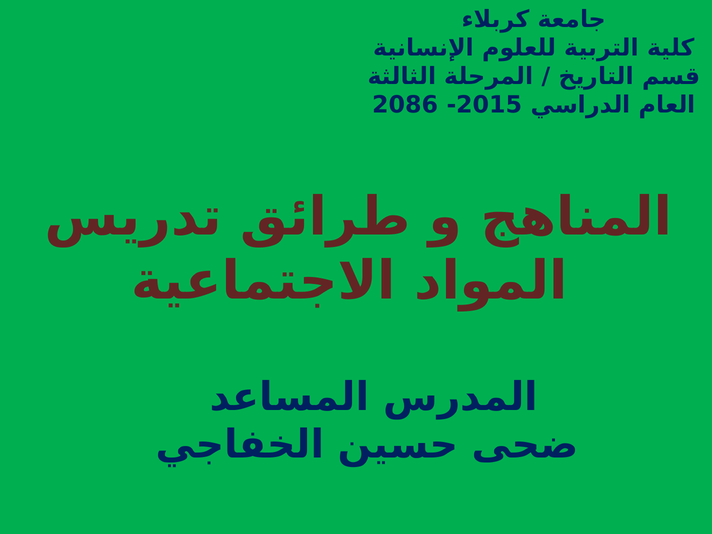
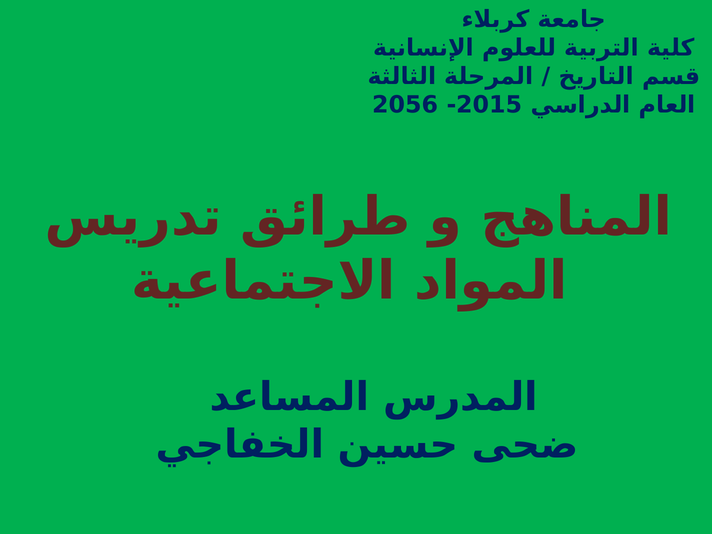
2086: 2086 -> 2056
